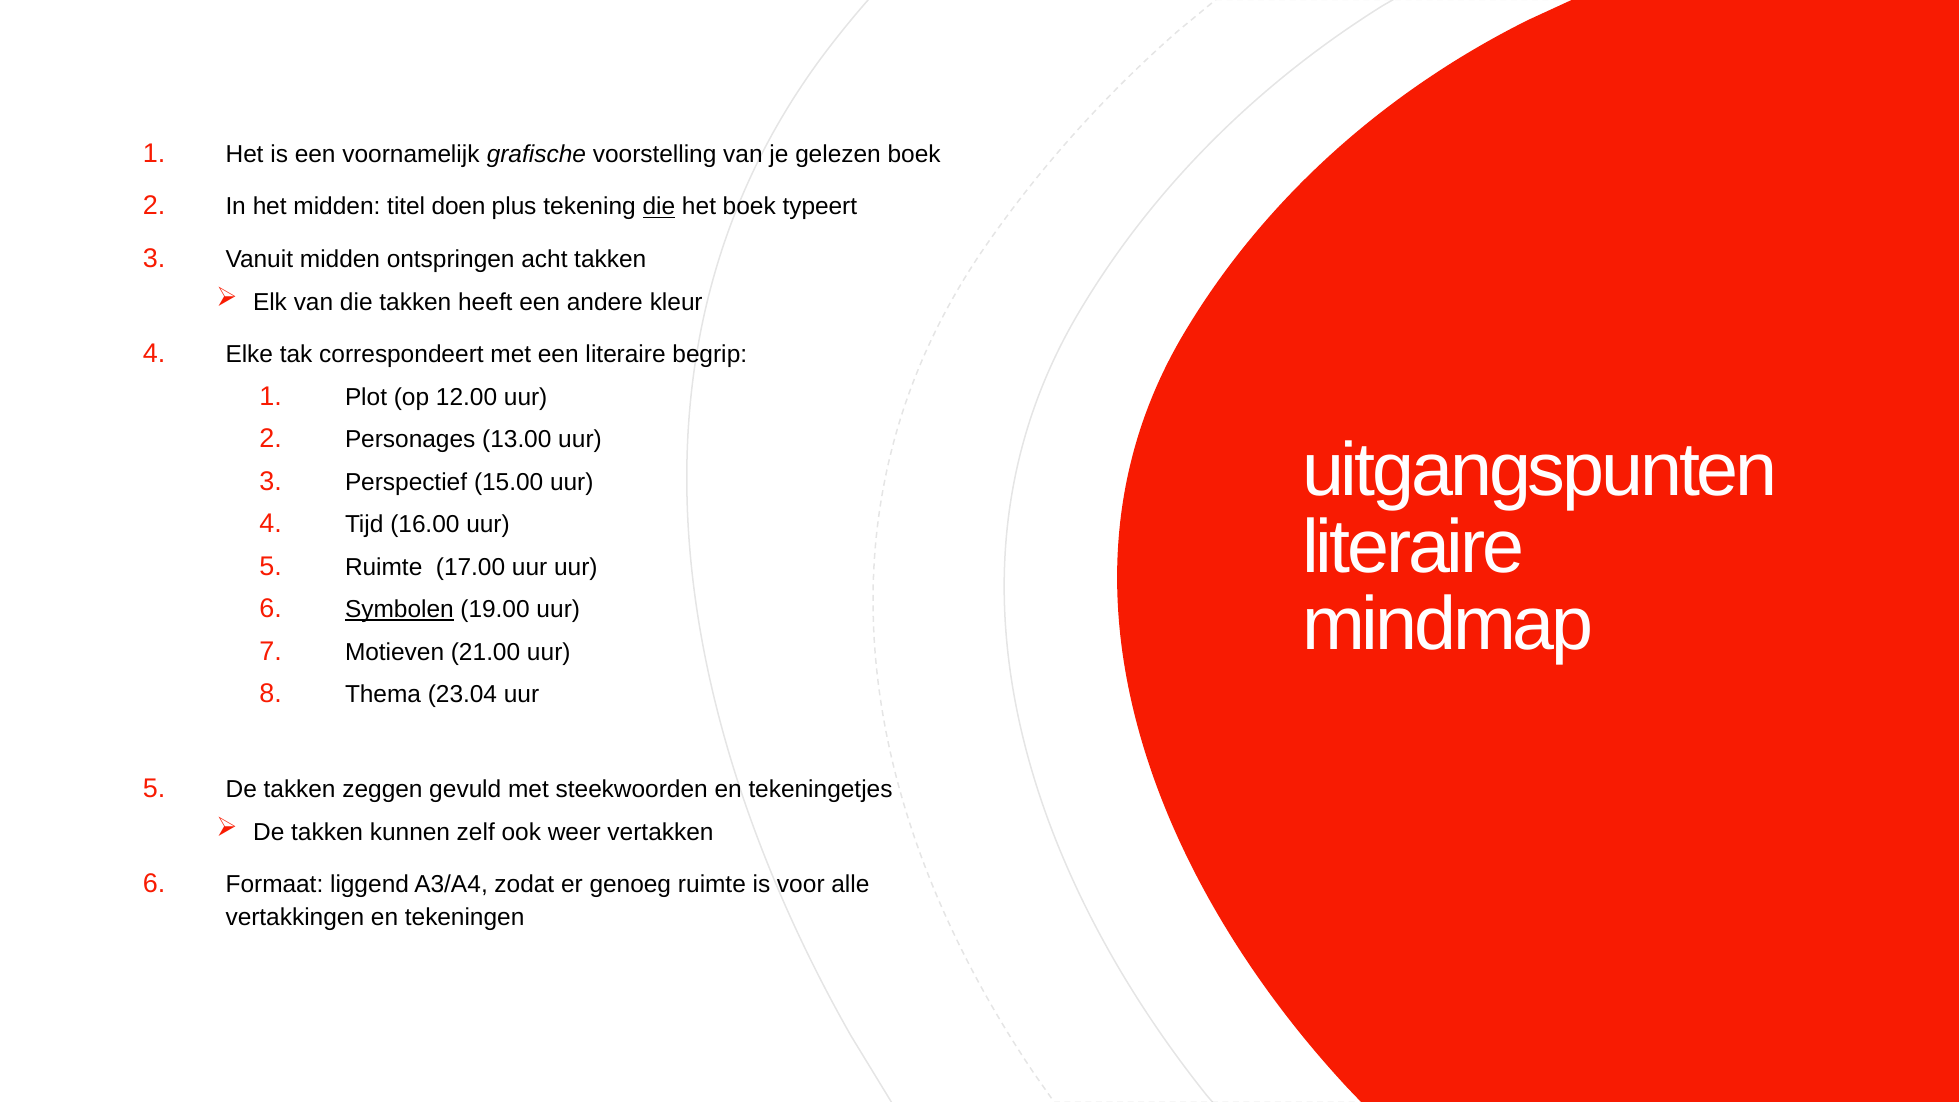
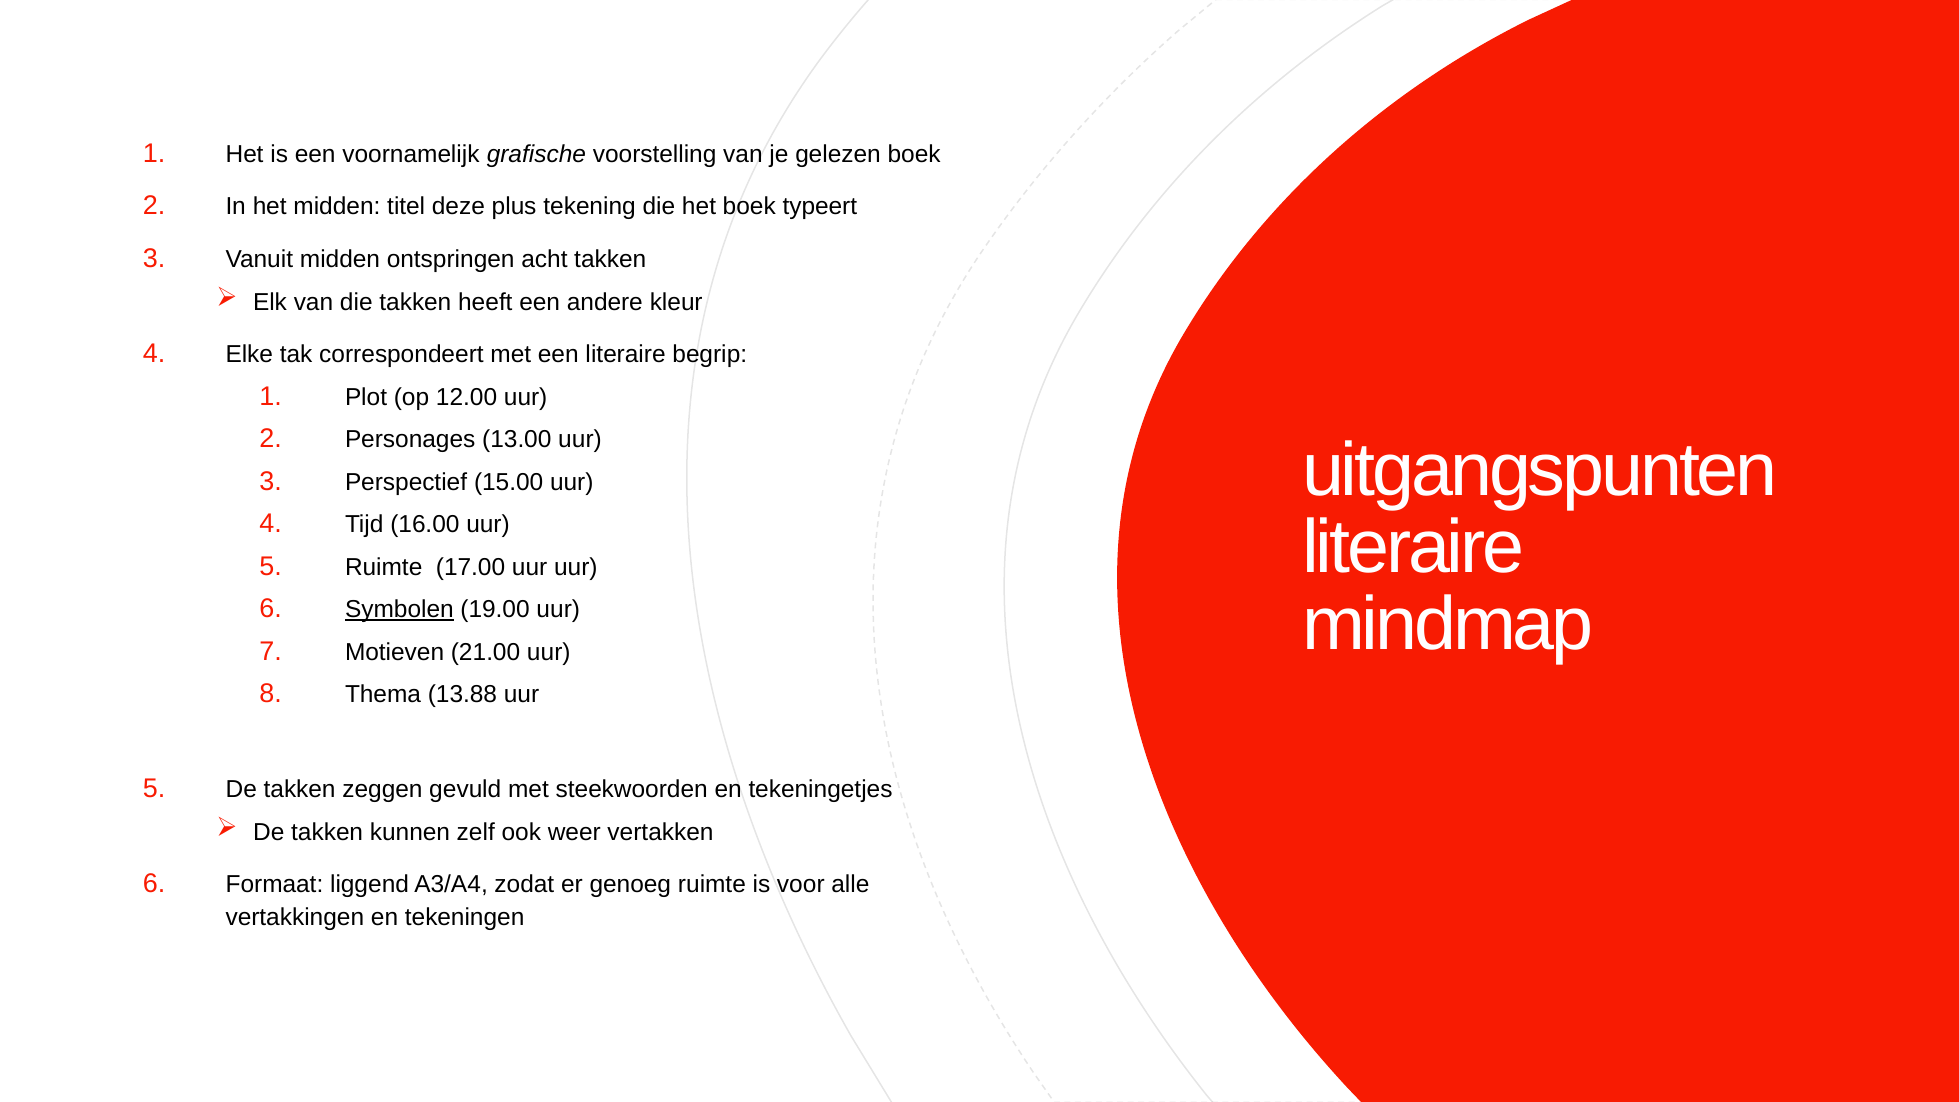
doen: doen -> deze
die at (659, 207) underline: present -> none
23.04: 23.04 -> 13.88
